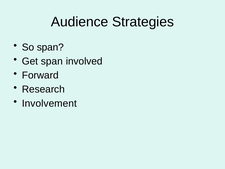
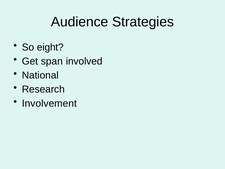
So span: span -> eight
Forward: Forward -> National
